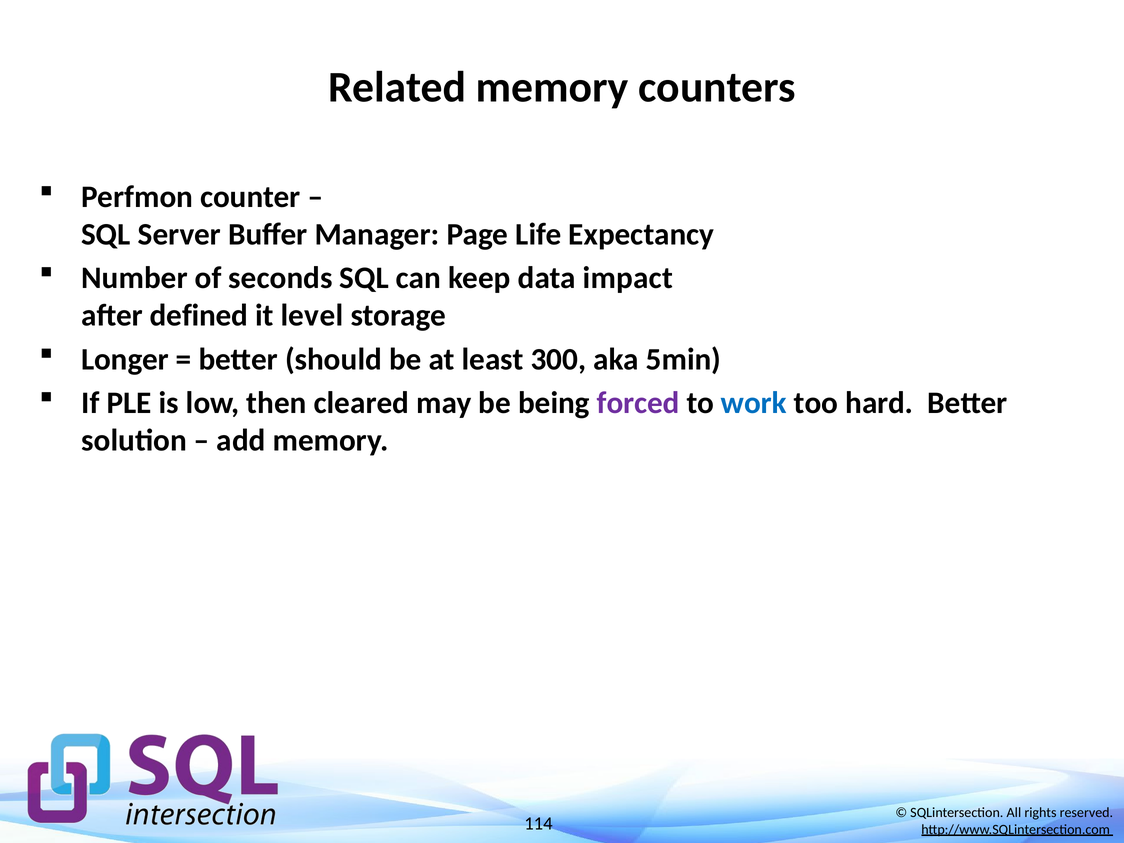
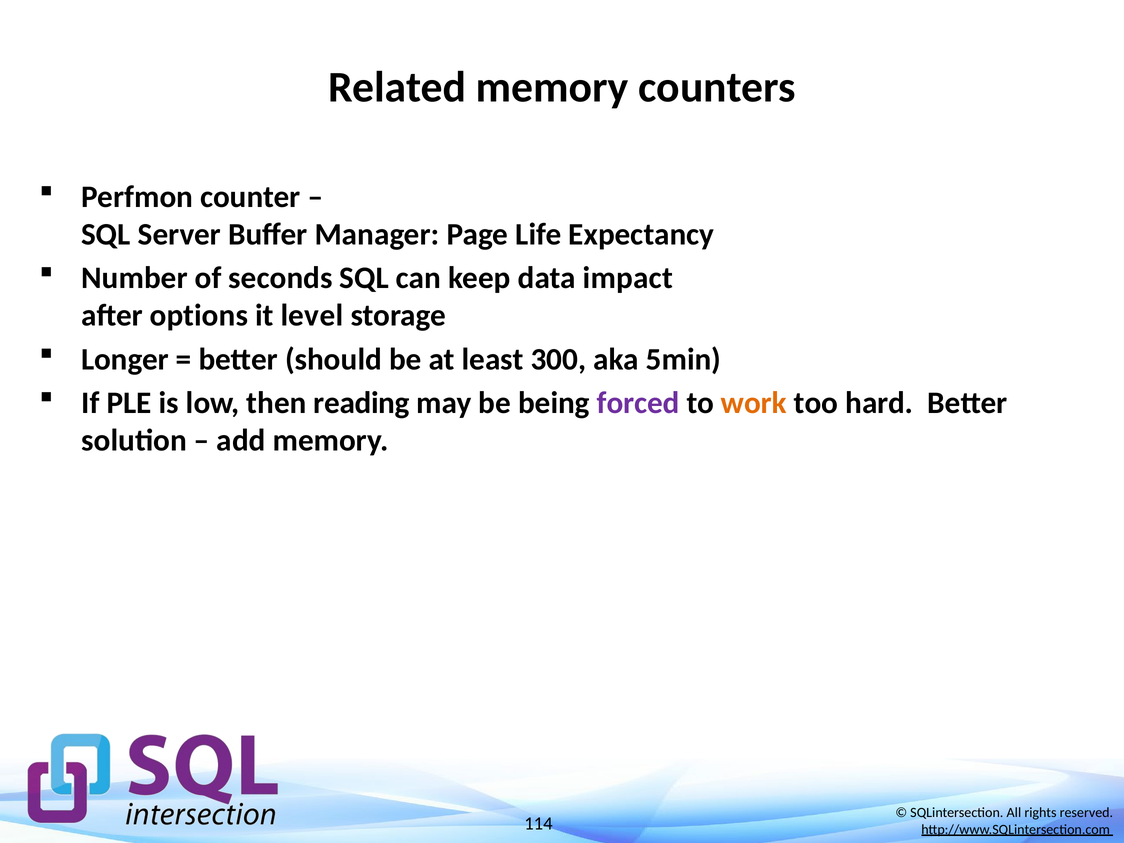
defined: defined -> options
cleared: cleared -> reading
work colour: blue -> orange
